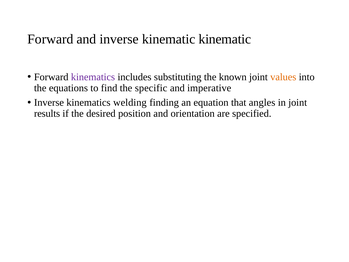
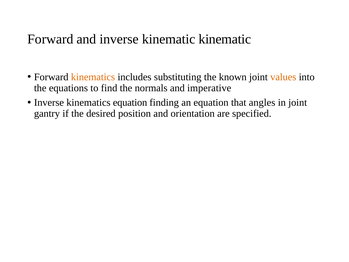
kinematics at (93, 77) colour: purple -> orange
specific: specific -> normals
kinematics welding: welding -> equation
results: results -> gantry
